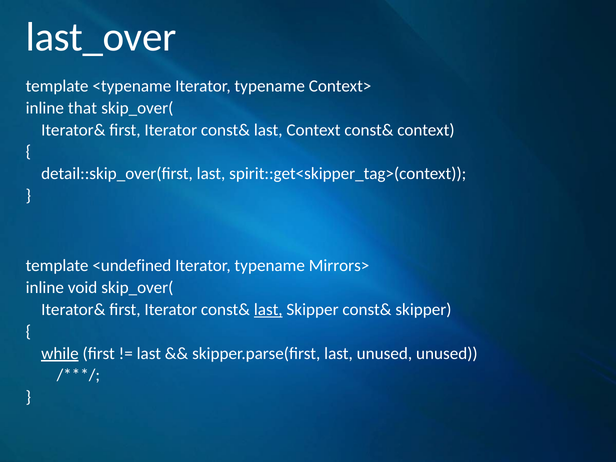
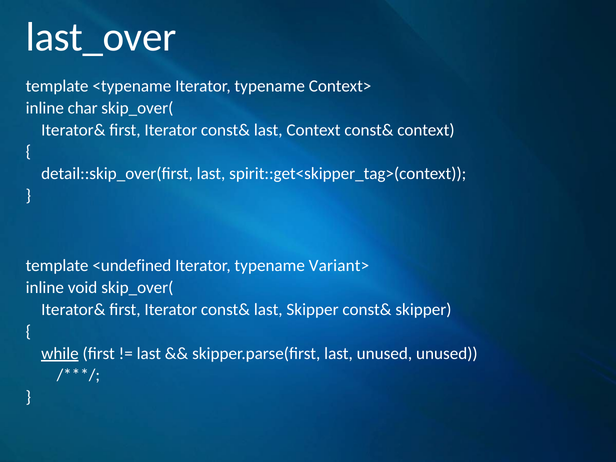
that: that -> char
Mirrors>: Mirrors> -> Variant>
last at (268, 310) underline: present -> none
